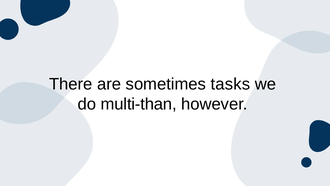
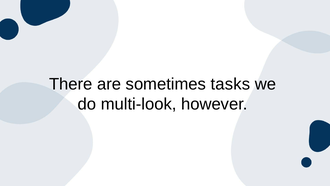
multi-than: multi-than -> multi-look
